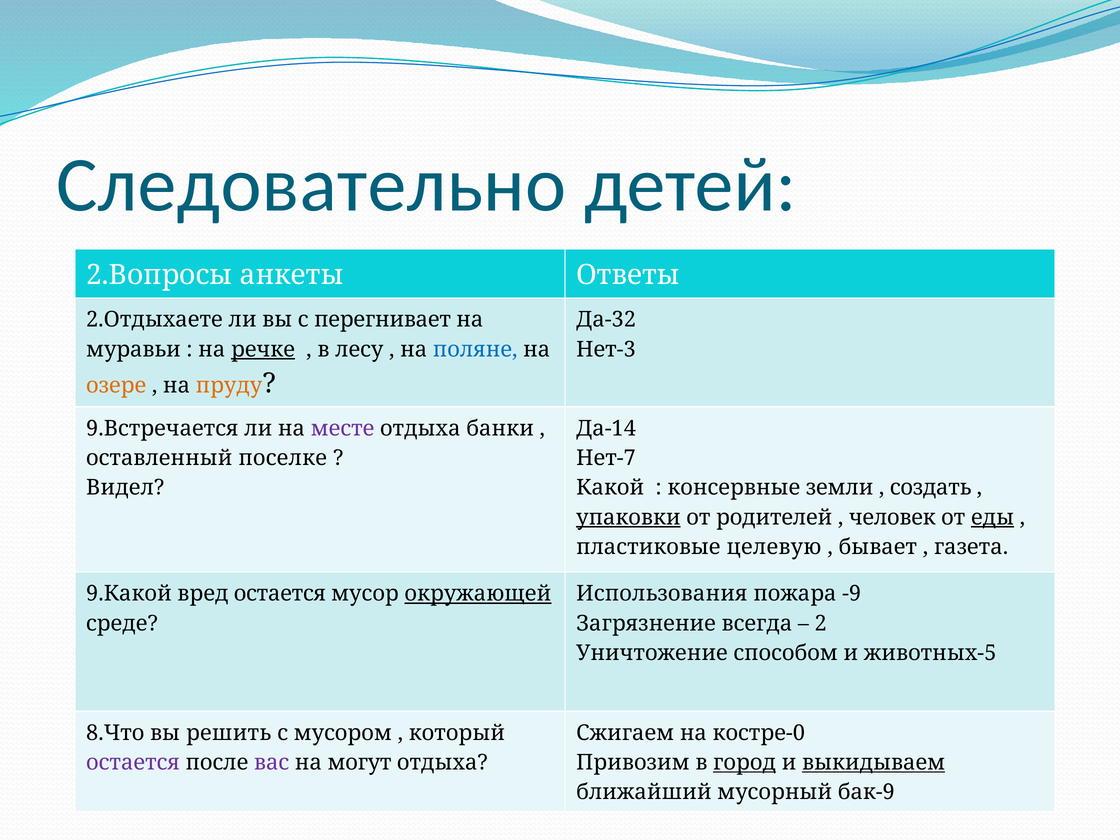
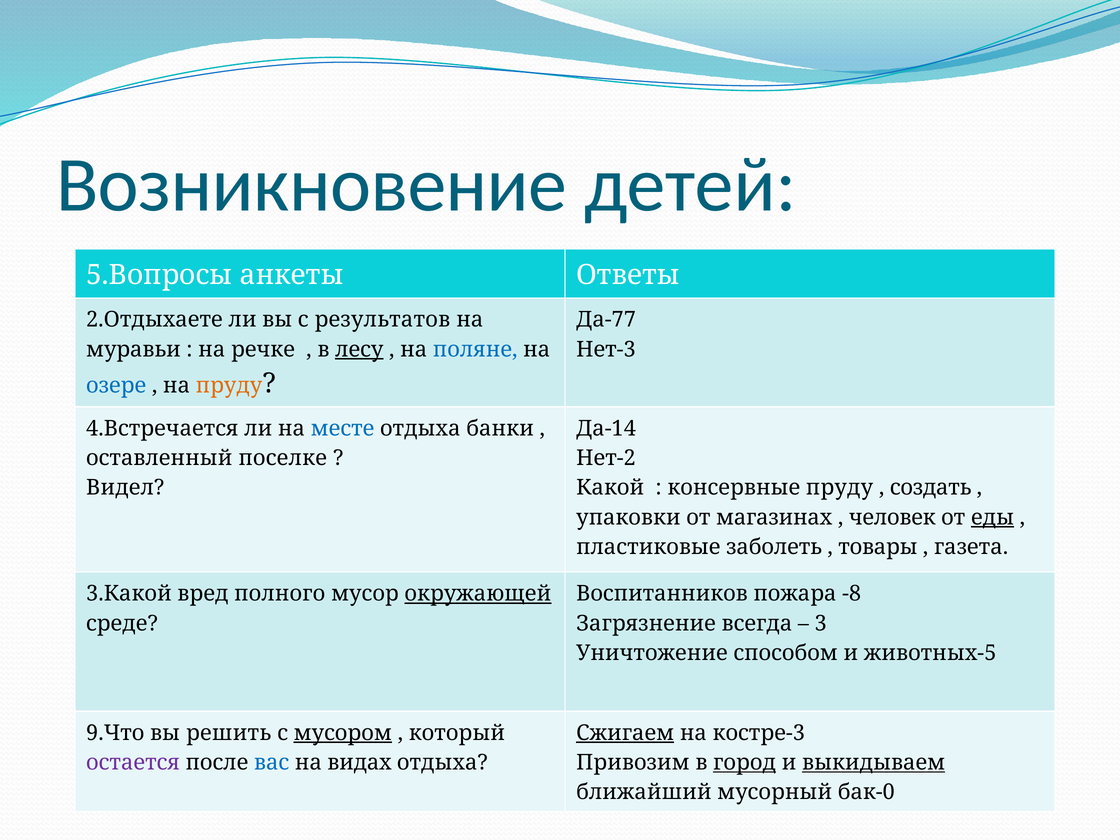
Следовательно: Следовательно -> Возникновение
2.Вопросы: 2.Вопросы -> 5.Вопросы
перегнивает: перегнивает -> результатов
Да-32: Да-32 -> Да-77
речке underline: present -> none
лесу underline: none -> present
озере colour: orange -> blue
9.Встречается: 9.Встречается -> 4.Встречается
месте colour: purple -> blue
Нет-7: Нет-7 -> Нет-2
консервные земли: земли -> пруду
упаковки underline: present -> none
родителей: родителей -> магазинах
целевую: целевую -> заболеть
бывает: бывает -> товары
9.Какой: 9.Какой -> 3.Какой
вред остается: остается -> полного
Использования: Использования -> Воспитанников
-9: -9 -> -8
2: 2 -> 3
8.Что: 8.Что -> 9.Что
мусором underline: none -> present
Сжигаем underline: none -> present
костре-0: костре-0 -> костре-3
вас colour: purple -> blue
могут: могут -> видах
бак-9: бак-9 -> бак-0
